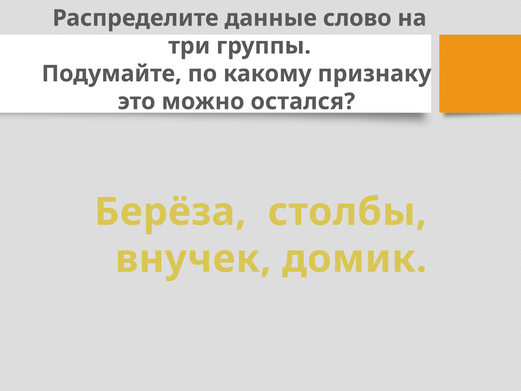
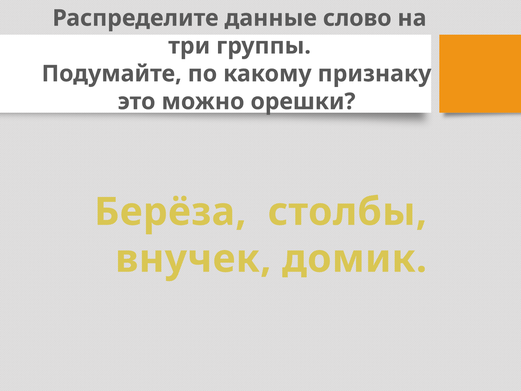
остался: остался -> орешки
